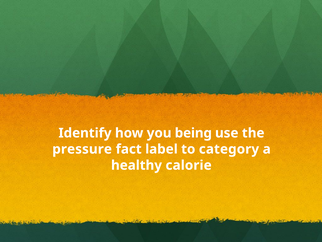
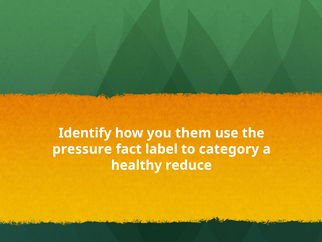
being: being -> them
calorie: calorie -> reduce
